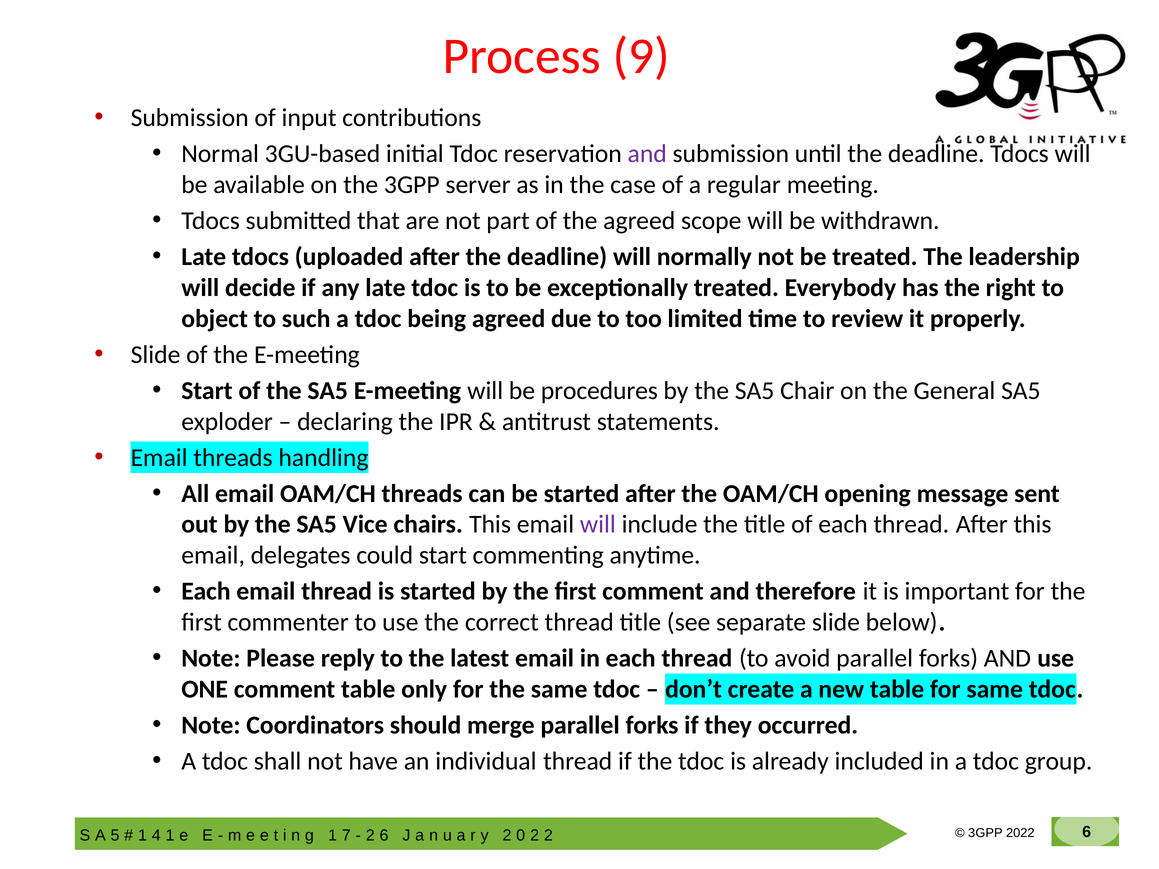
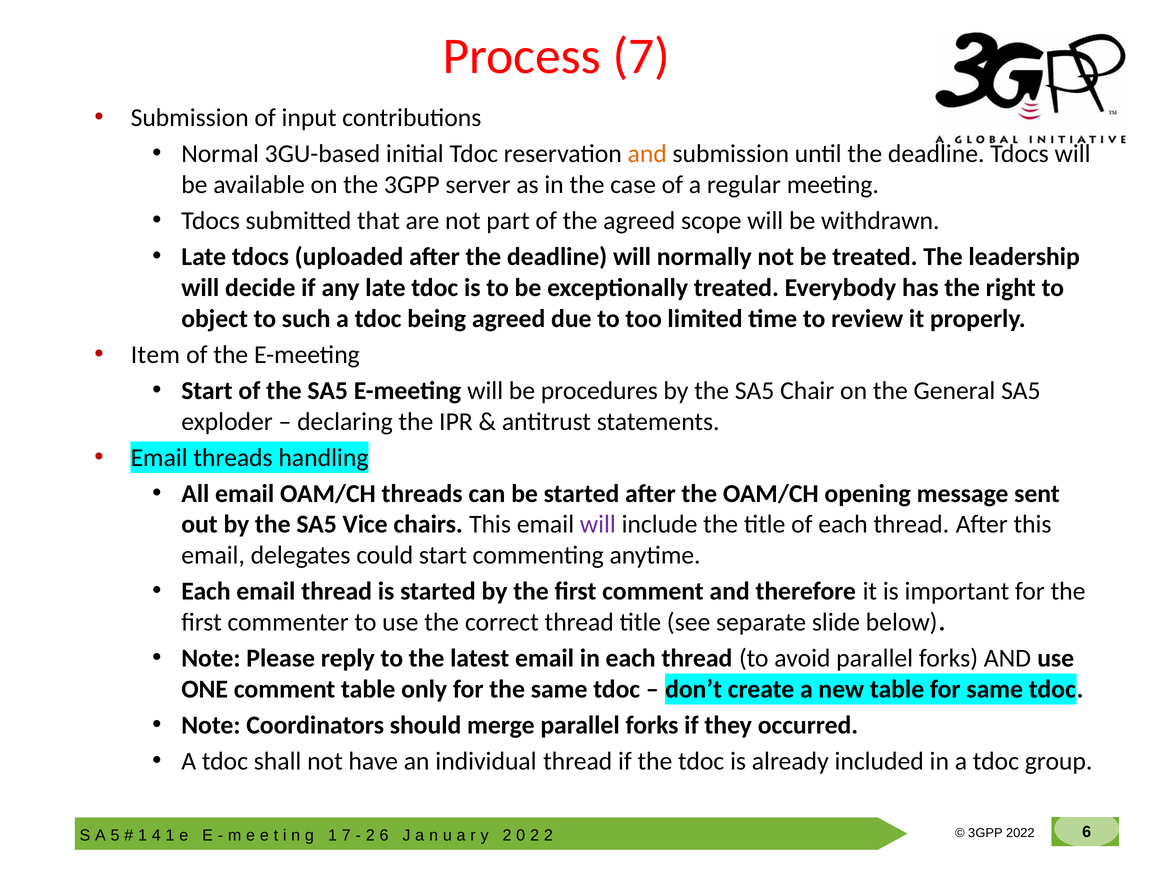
Process 9: 9 -> 7
and at (647, 154) colour: purple -> orange
Slide at (156, 355): Slide -> Item
